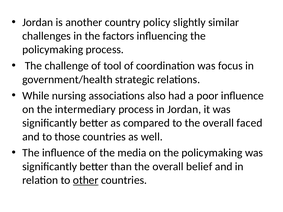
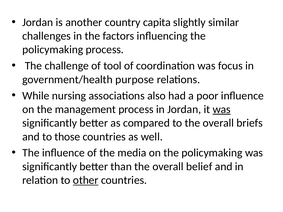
policy: policy -> capita
strategic: strategic -> purpose
intermediary: intermediary -> management
was at (222, 109) underline: none -> present
faced: faced -> briefs
